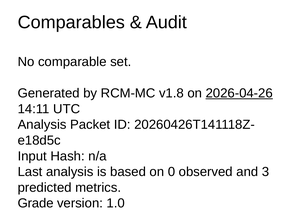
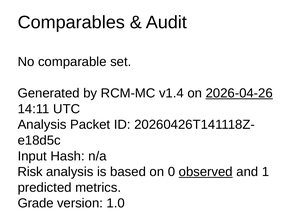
v1.8: v1.8 -> v1.4
Last: Last -> Risk
observed underline: none -> present
3: 3 -> 1
